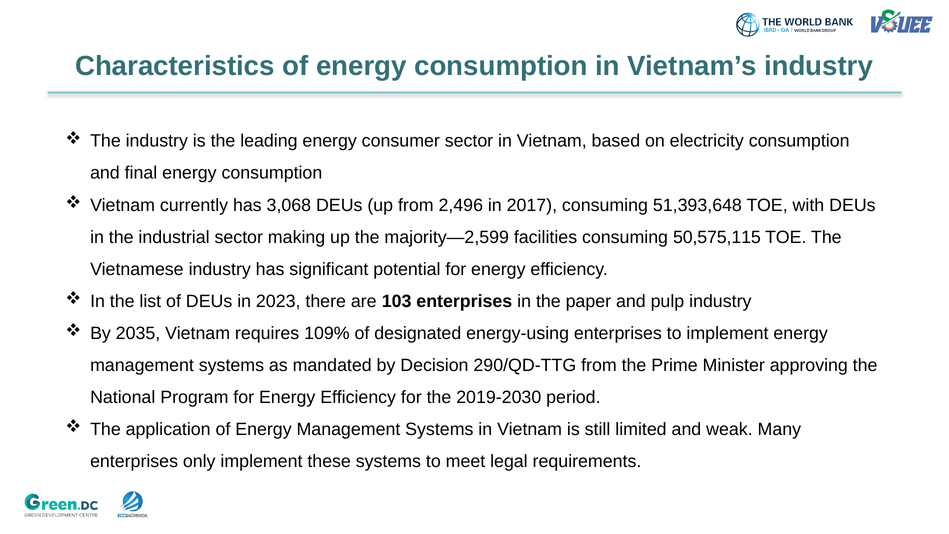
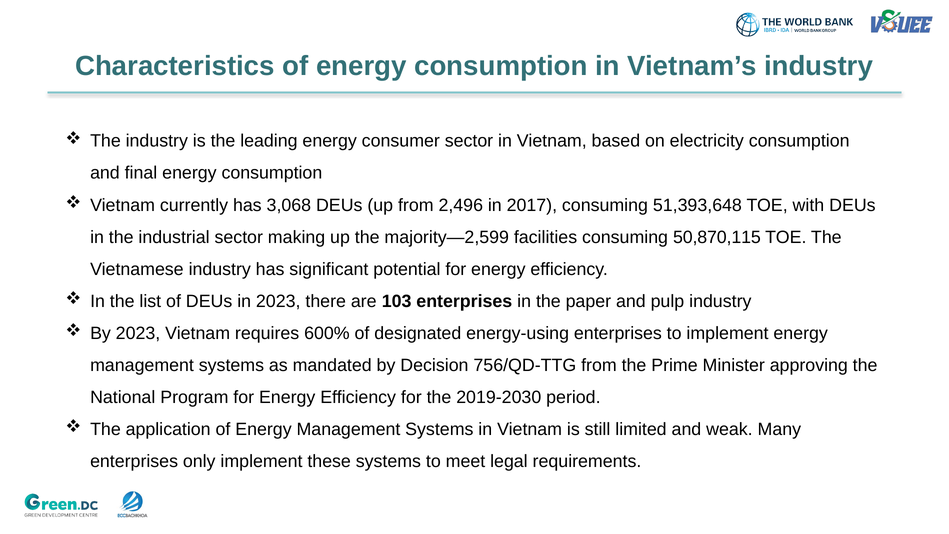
50,575,115: 50,575,115 -> 50,870,115
By 2035: 2035 -> 2023
109%: 109% -> 600%
290/QD-TTG: 290/QD-TTG -> 756/QD-TTG
